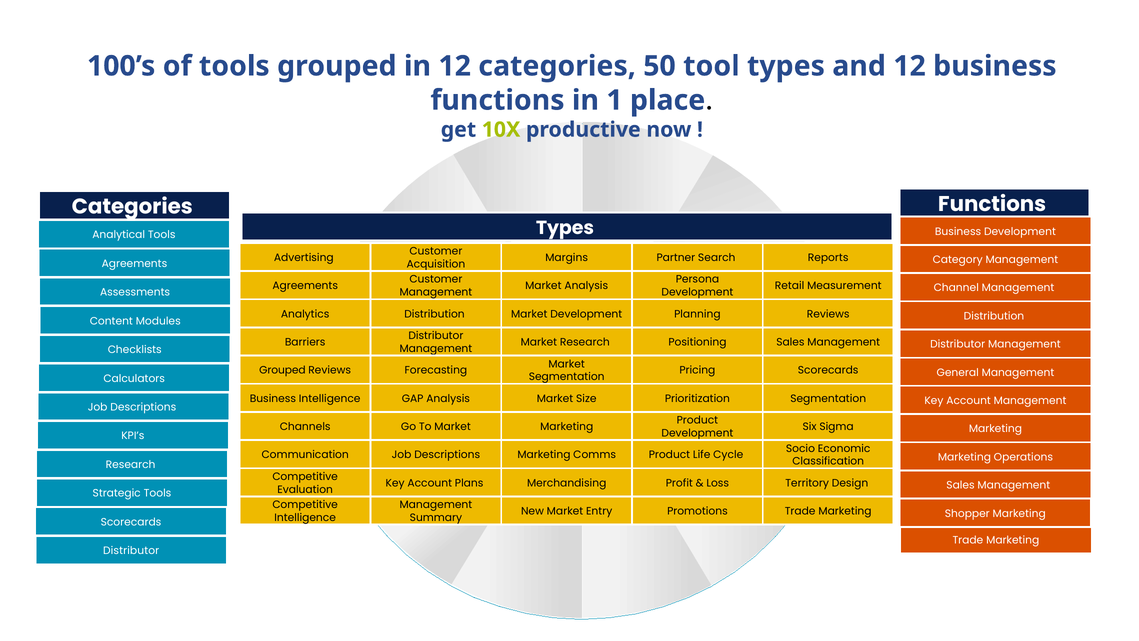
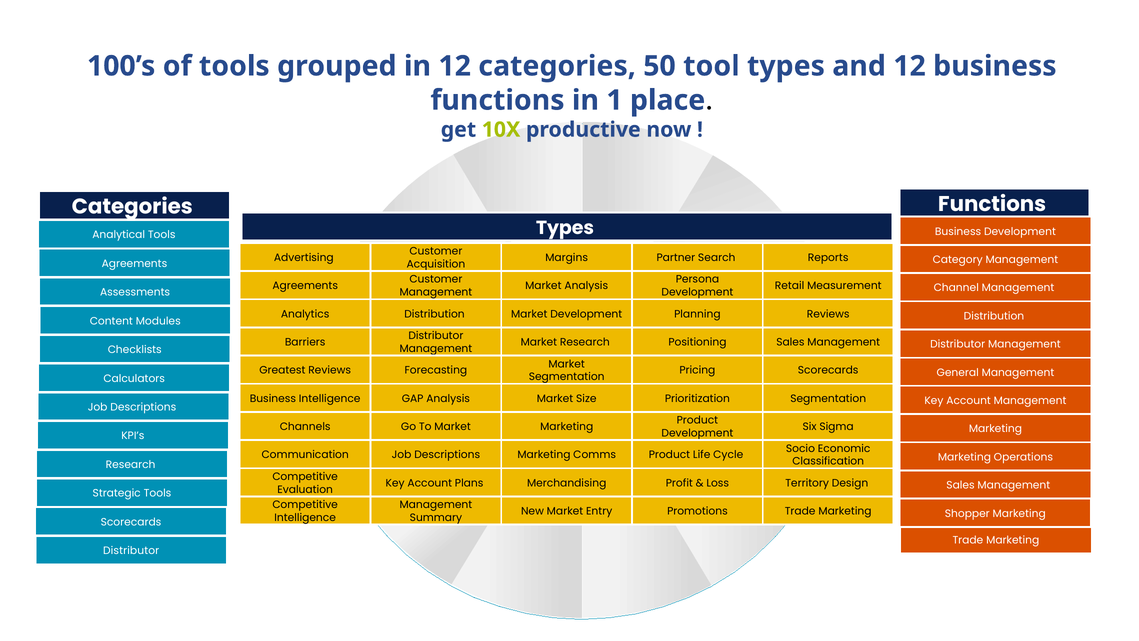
Grouped at (282, 370): Grouped -> Greatest
